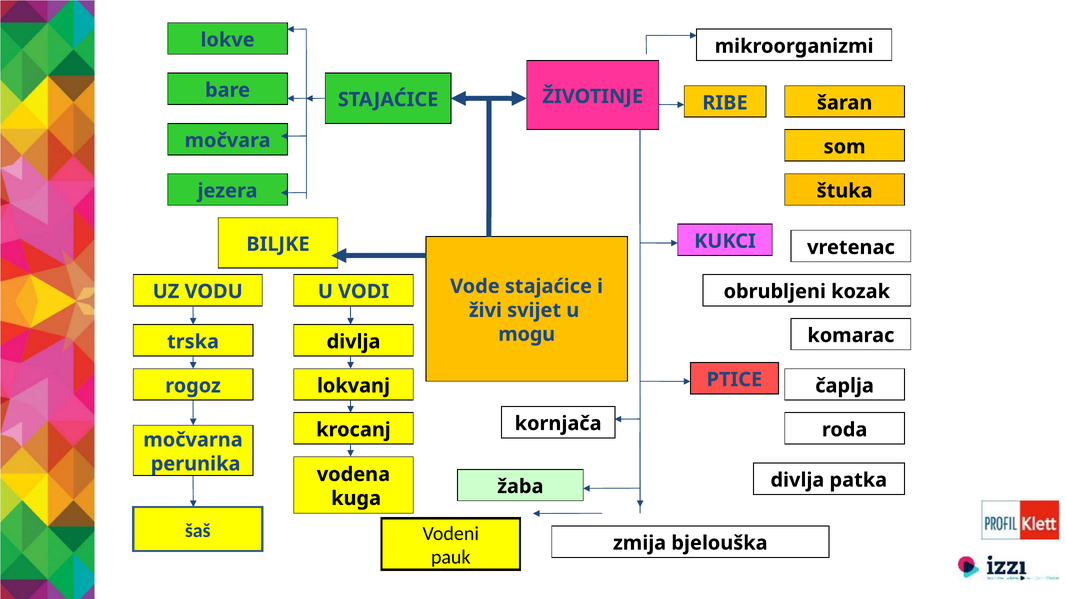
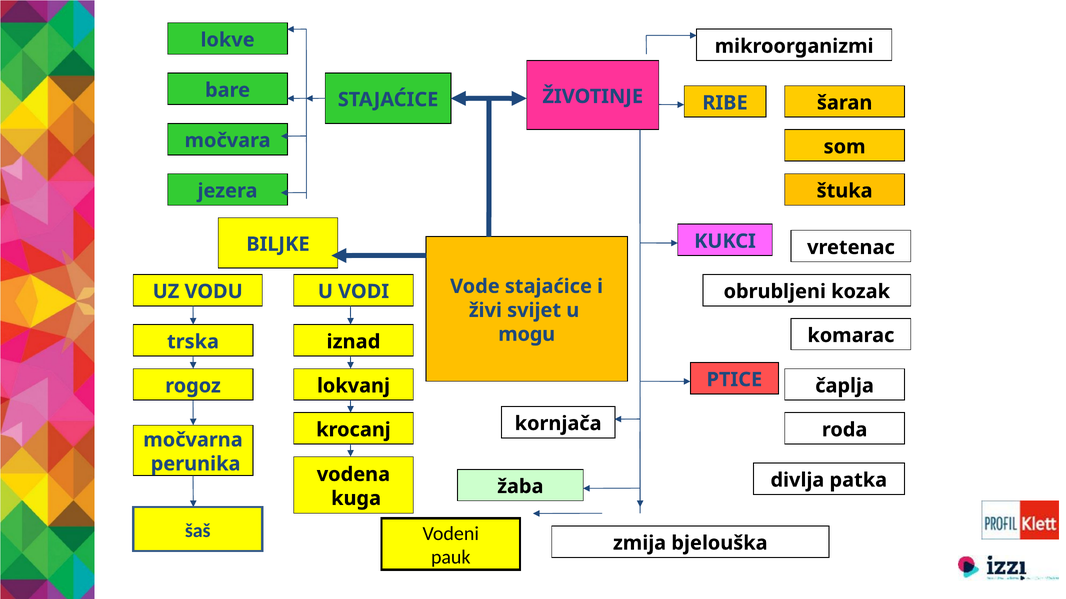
divlja at (354, 342): divlja -> iznad
